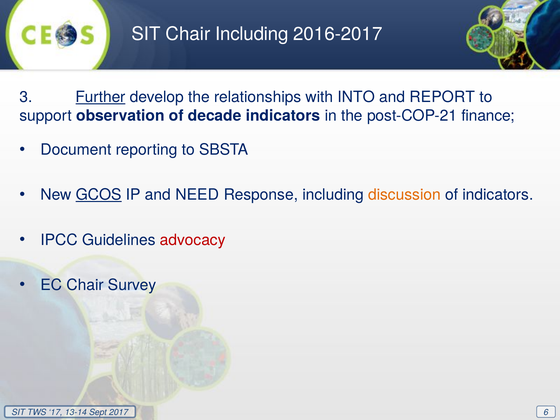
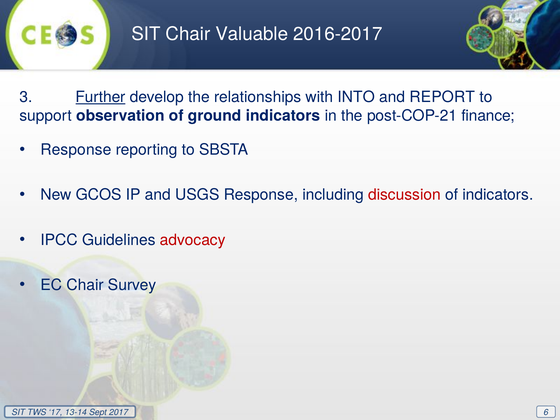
Chair Including: Including -> Valuable
decade: decade -> ground
Document at (76, 150): Document -> Response
GCOS underline: present -> none
NEED: NEED -> USGS
discussion colour: orange -> red
